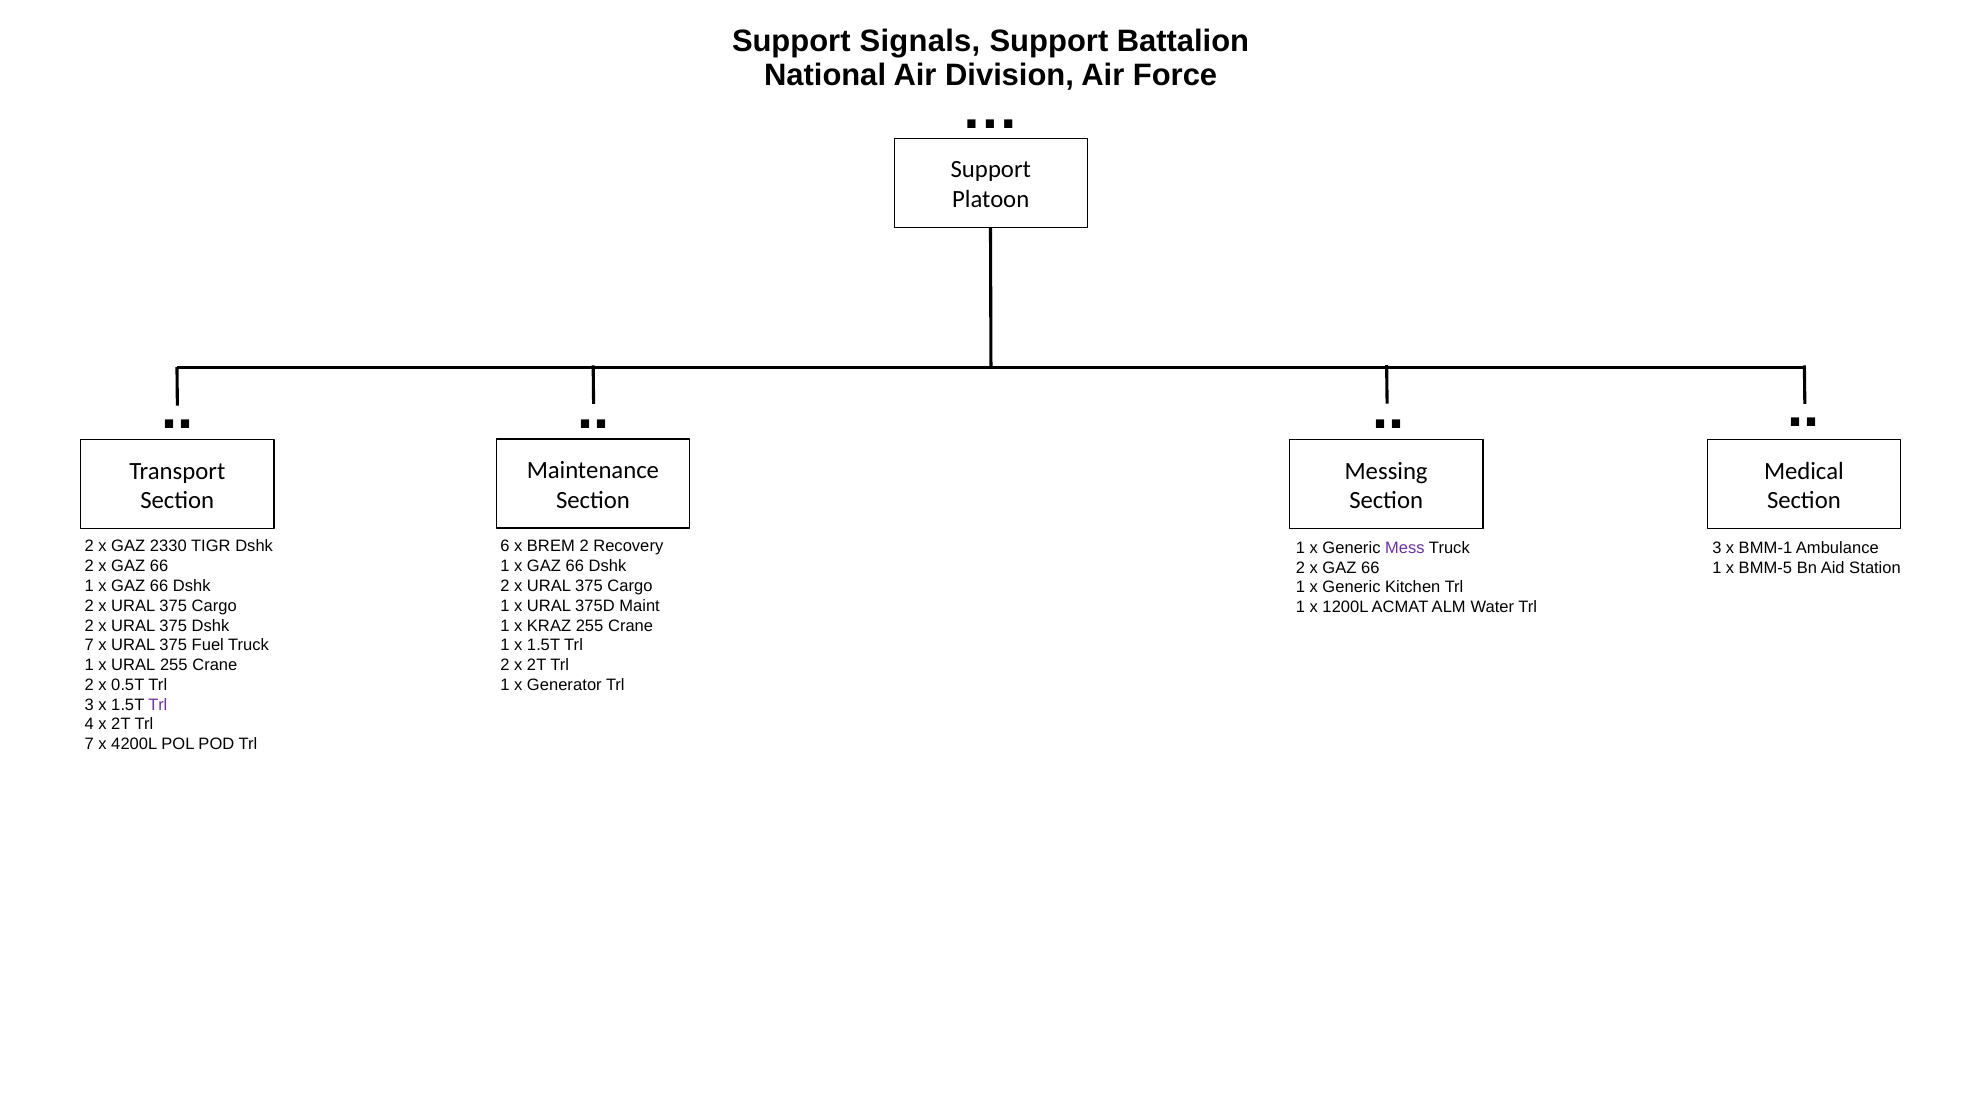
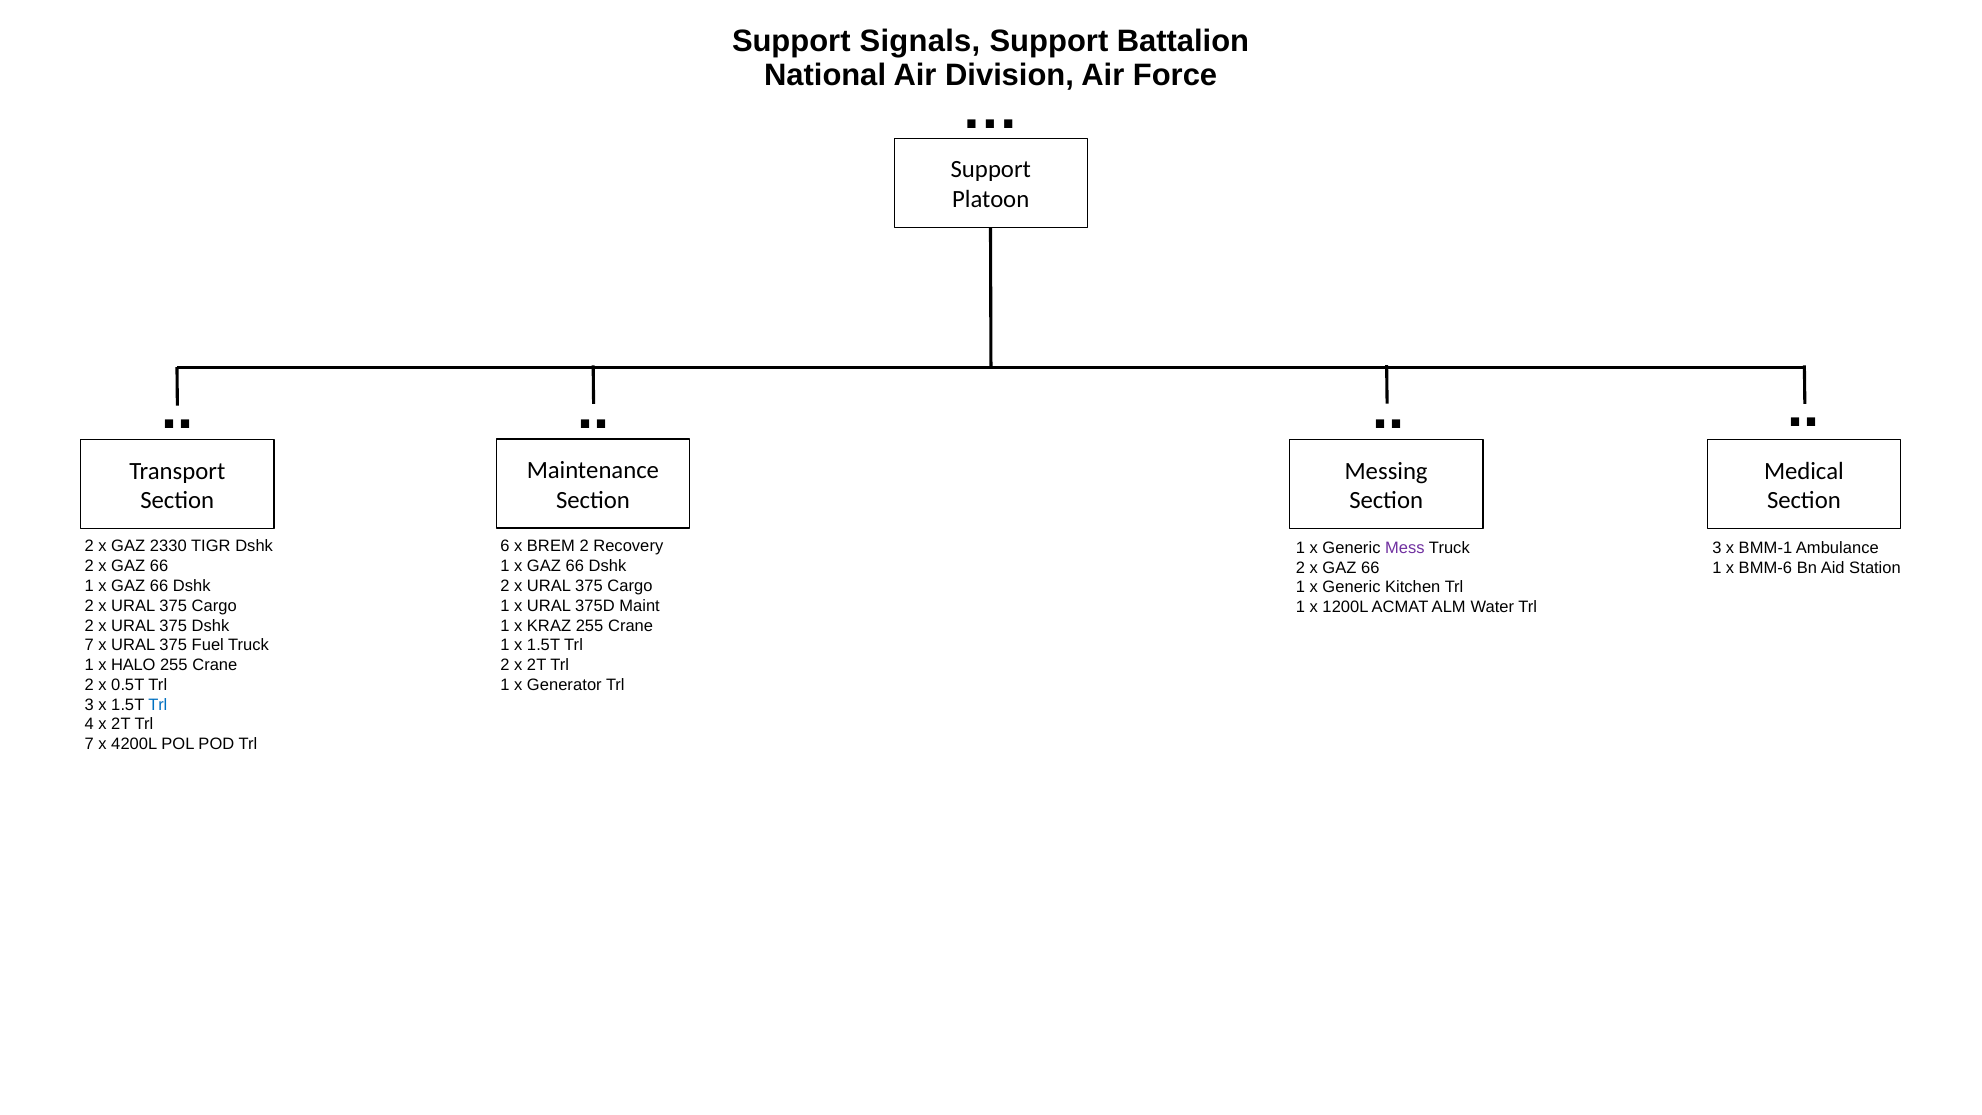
BMM-5: BMM-5 -> BMM-6
URAL at (133, 665): URAL -> HALO
Trl at (158, 705) colour: purple -> blue
